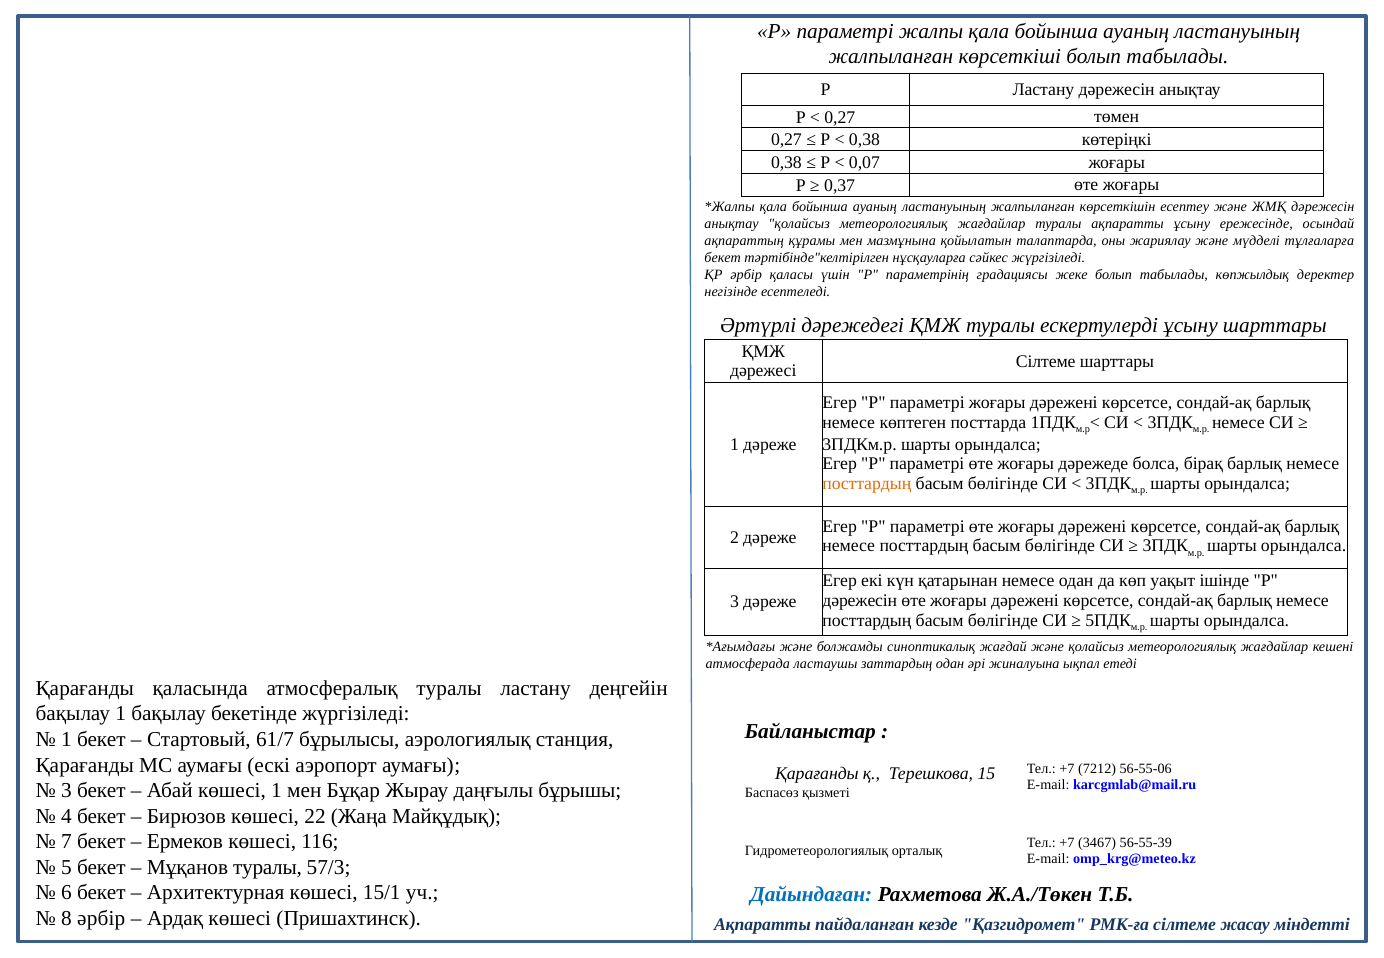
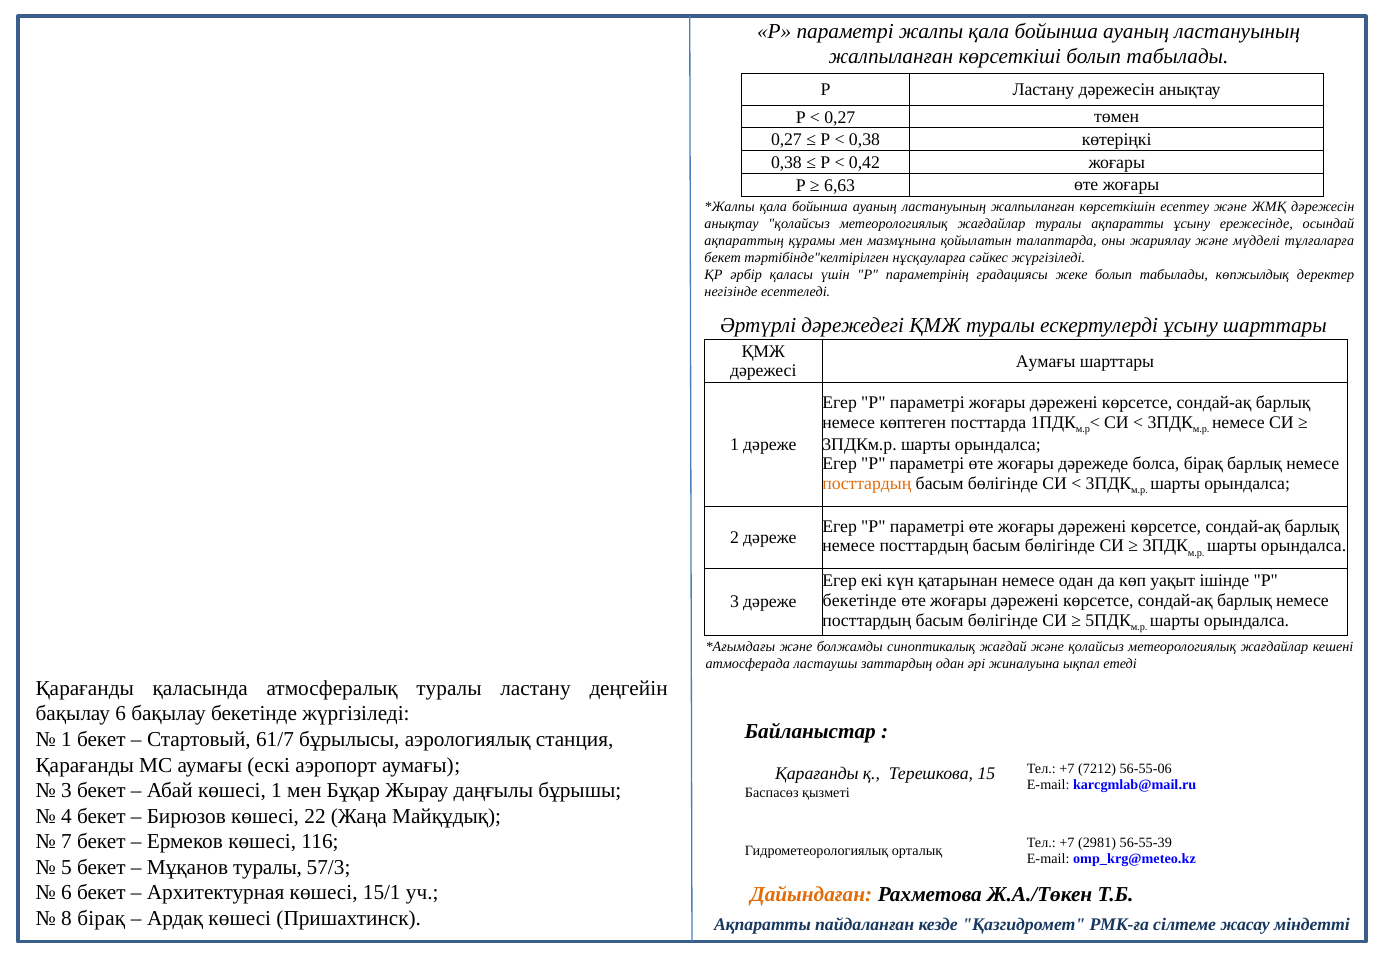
0,07: 0,07 -> 0,42
0,37: 0,37 -> 6,63
Сілтеме at (1046, 361): Сілтеме -> Аумағы
дәрежесін at (860, 601): дәрежесін -> бекетінде
бақылау 1: 1 -> 6
3467: 3467 -> 2981
Дайындаған colour: blue -> orange
8 әрбір: әрбір -> бірақ
